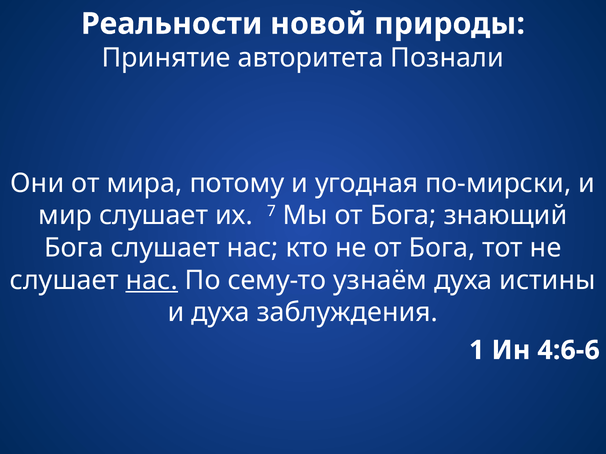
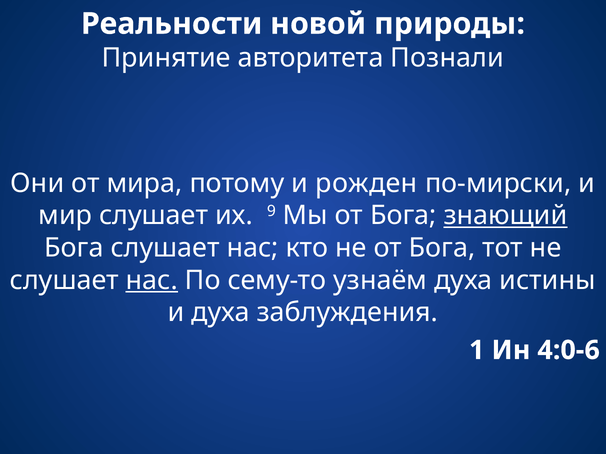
угодная: угодная -> рожден
7: 7 -> 9
знающий underline: none -> present
4:6-6: 4:6-6 -> 4:0-6
